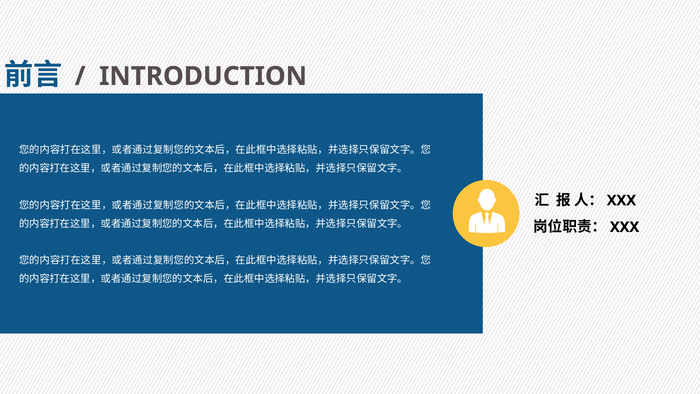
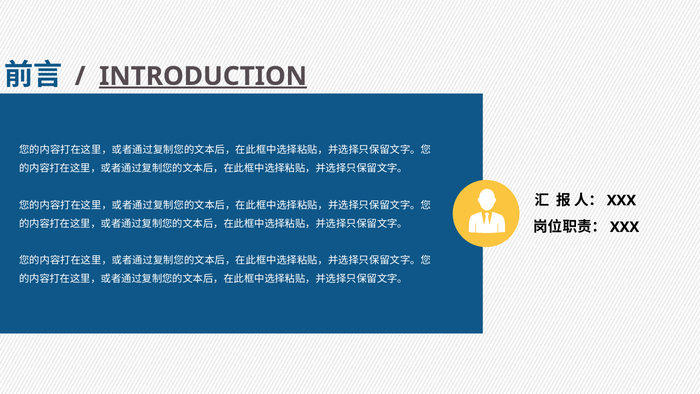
INTRODUCTION underline: none -> present
